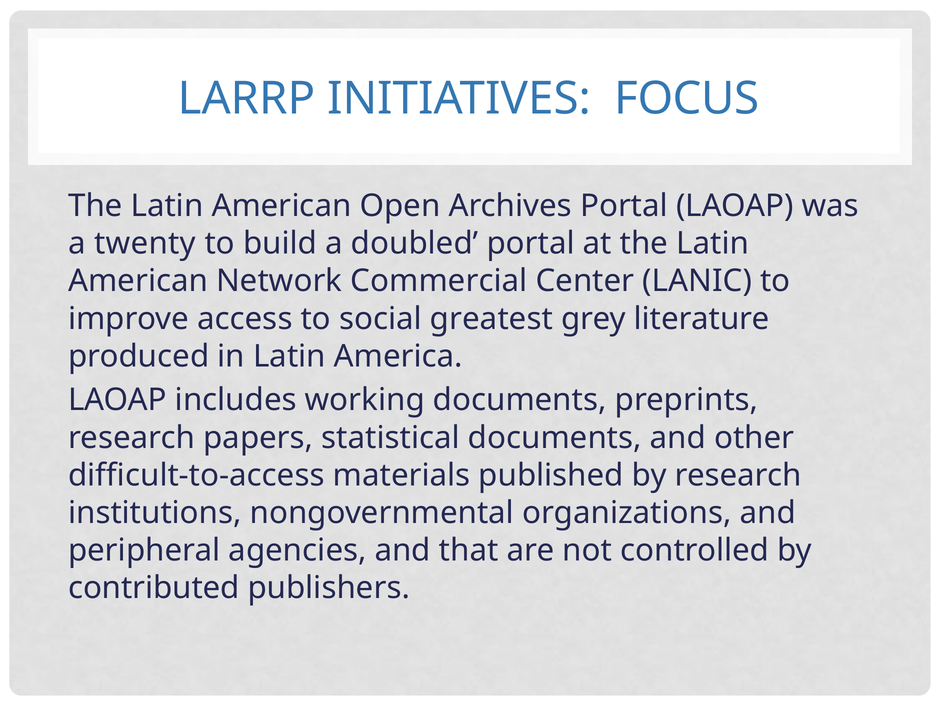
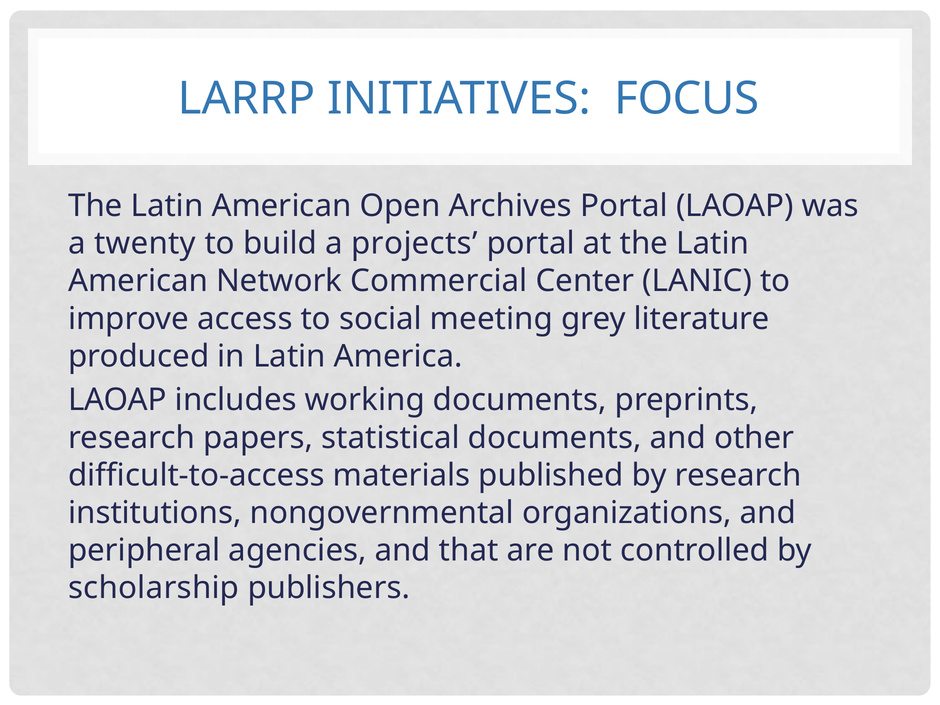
doubled: doubled -> projects
greatest: greatest -> meeting
contributed: contributed -> scholarship
